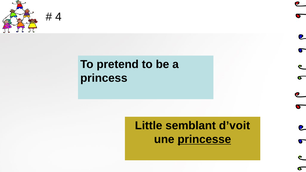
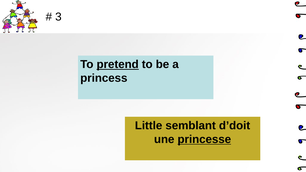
4: 4 -> 3
pretend underline: none -> present
d’voit: d’voit -> d’doit
